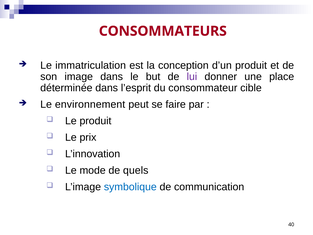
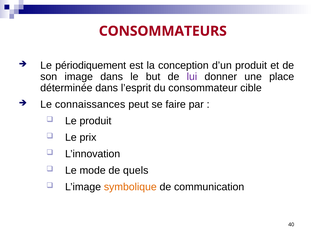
immatriculation: immatriculation -> périodiquement
environnement: environnement -> connaissances
symbolique colour: blue -> orange
